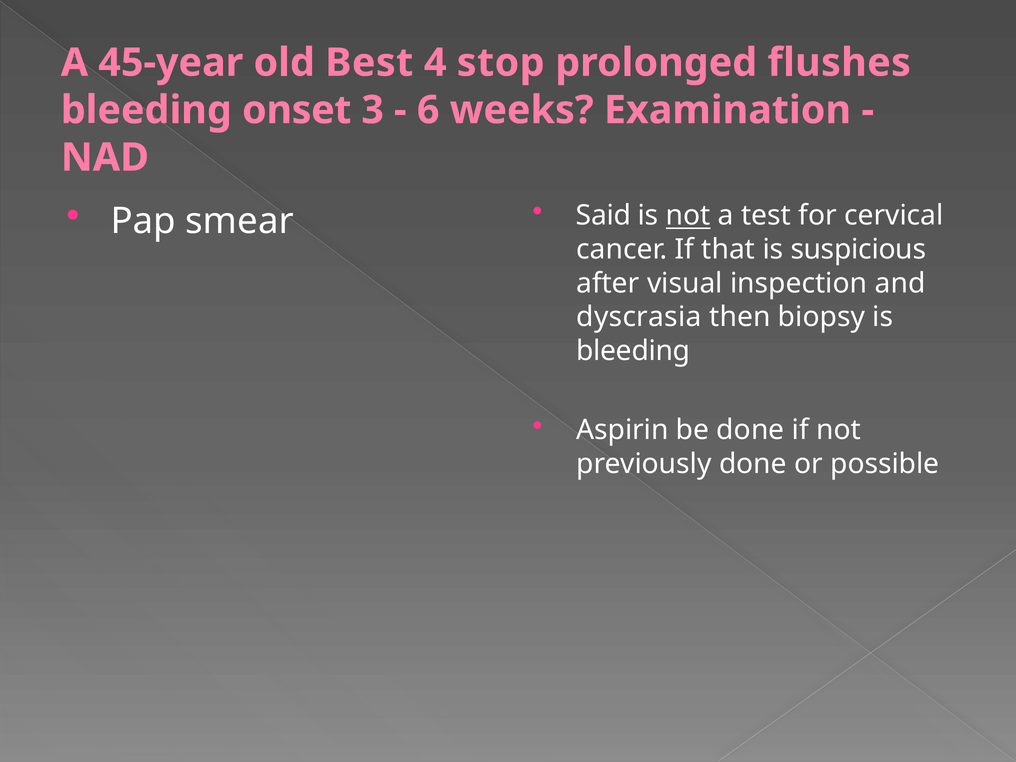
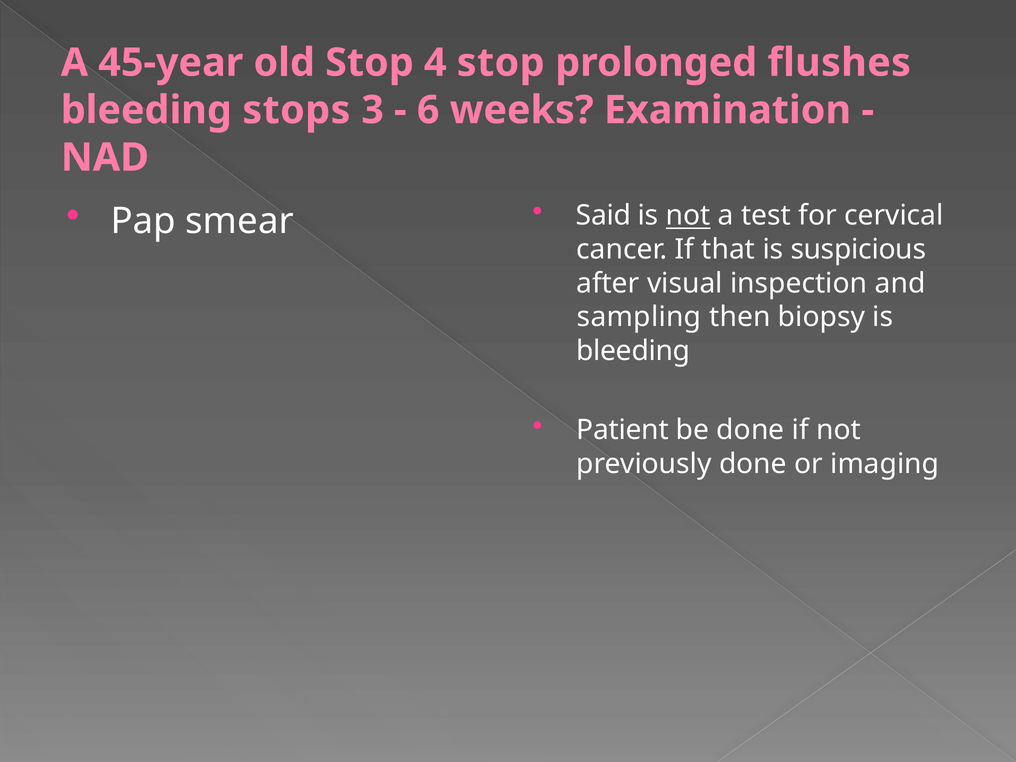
old Best: Best -> Stop
onset: onset -> stops
dyscrasia: dyscrasia -> sampling
Aspirin: Aspirin -> Patient
possible: possible -> imaging
